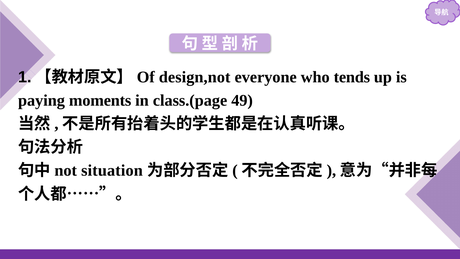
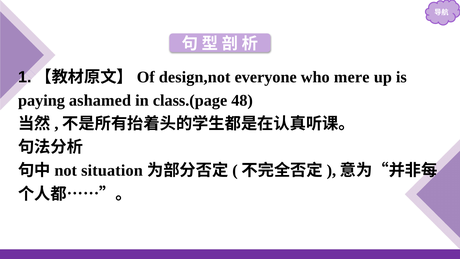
tends: tends -> mere
moments: moments -> ashamed
49: 49 -> 48
